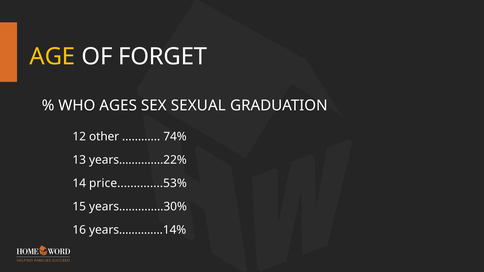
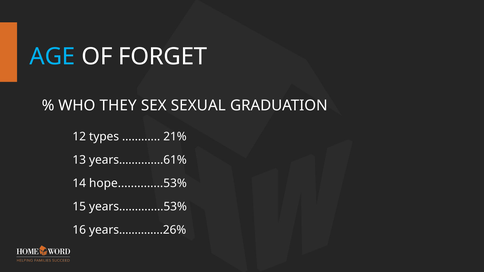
AGE colour: yellow -> light blue
AGES: AGES -> THEY
other: other -> types
74%: 74% -> 21%
years…...........22%: years…...........22% -> years…...........61%
price..............53%: price..............53% -> hope..............53%
years..............30%: years..............30% -> years..............53%
years…………..14%: years…………..14% -> years…………..26%
